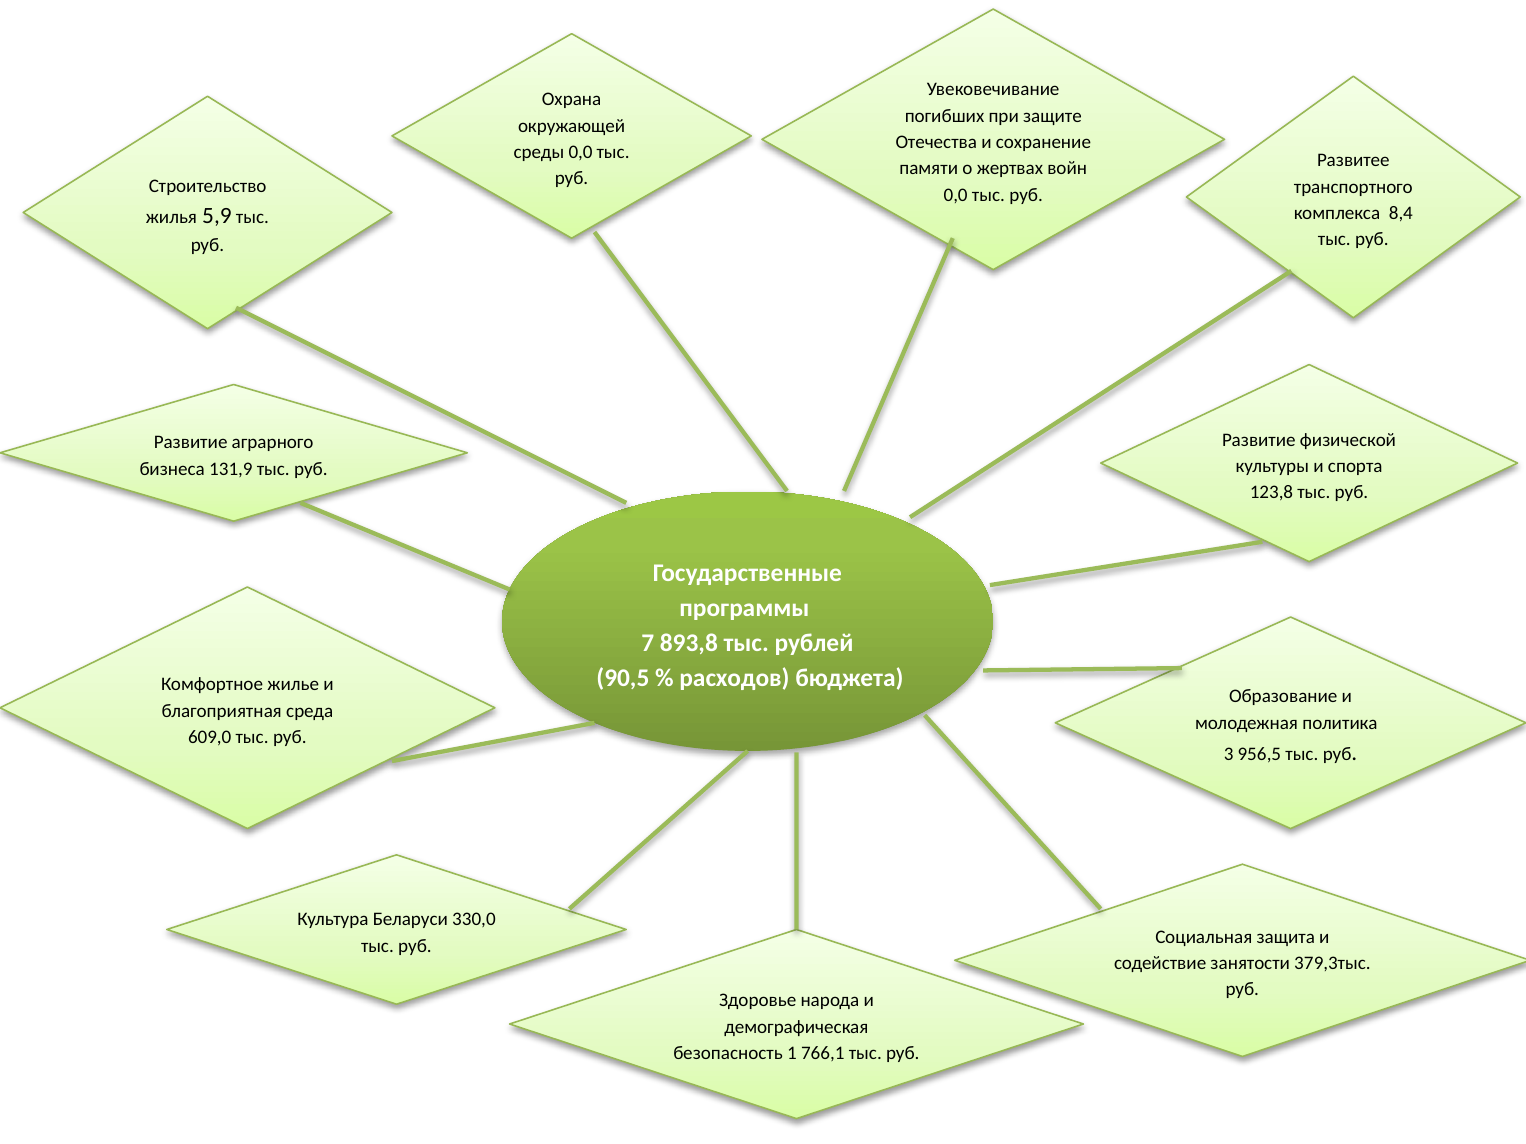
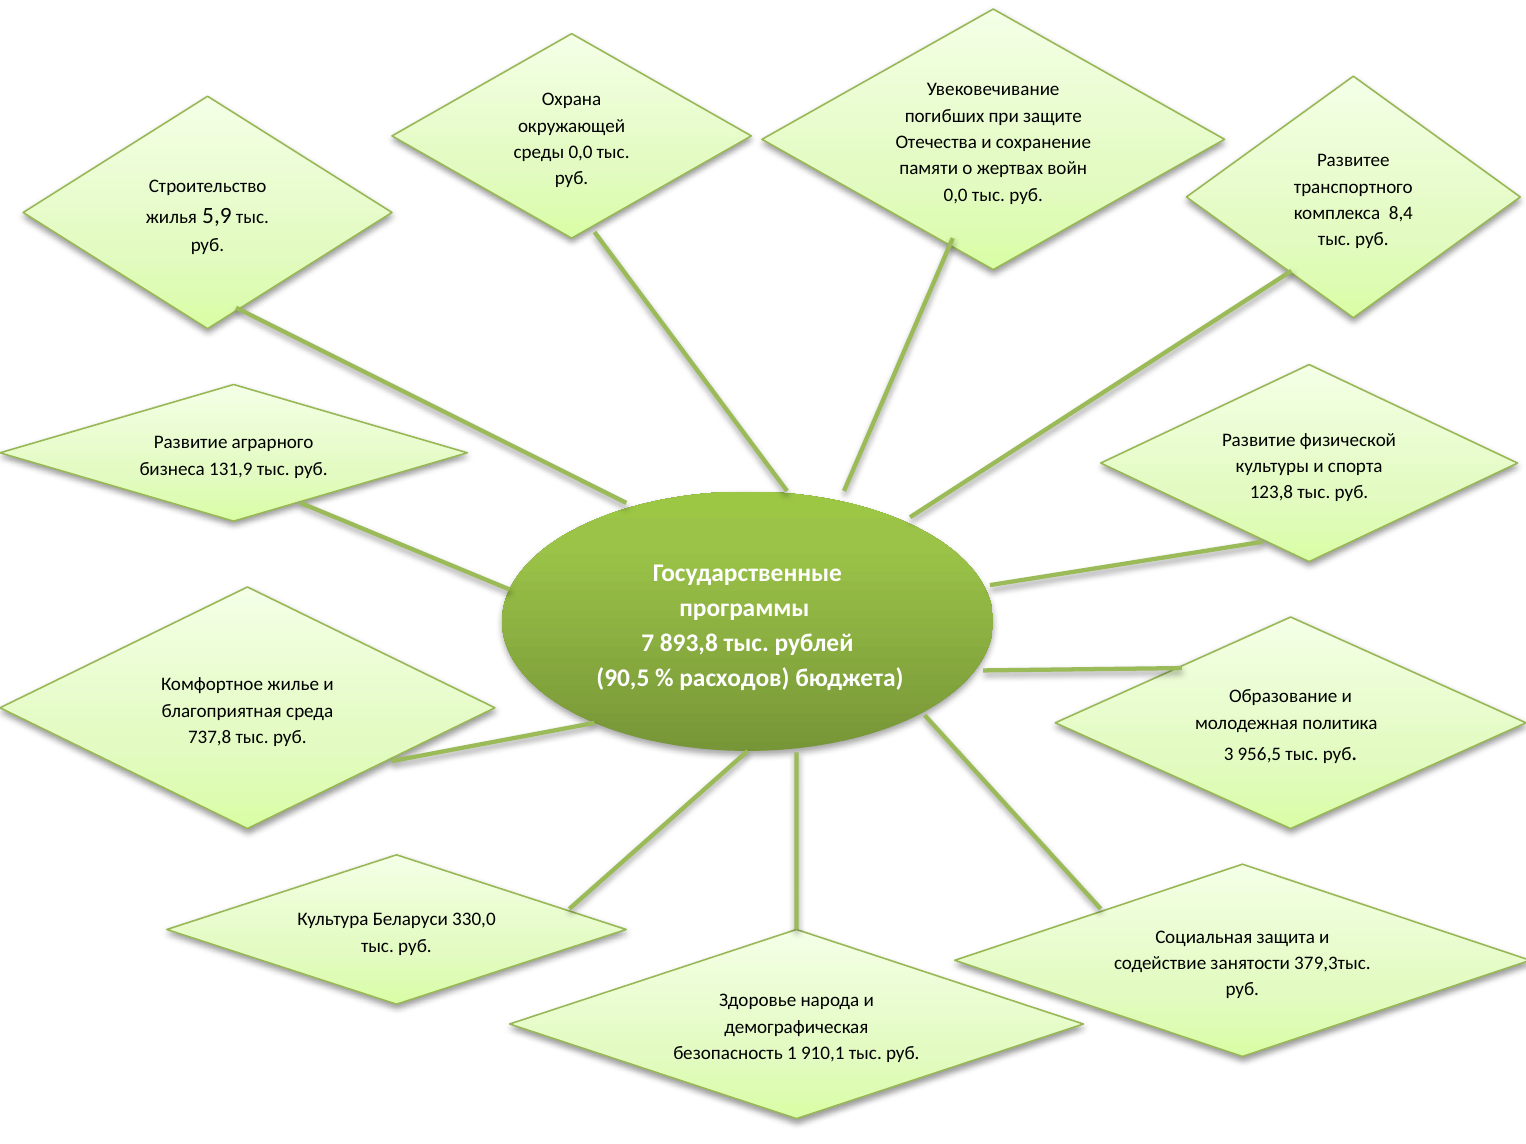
609,0: 609,0 -> 737,8
766,1: 766,1 -> 910,1
